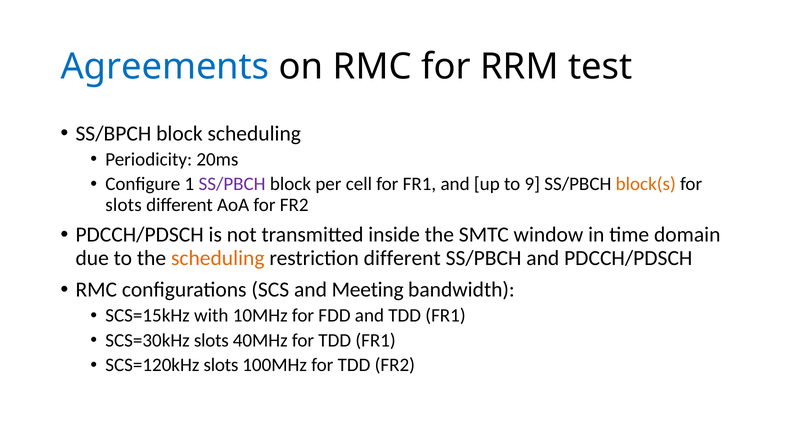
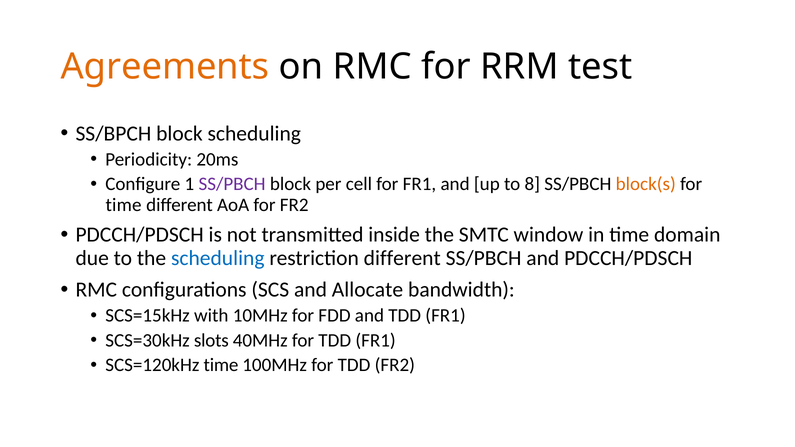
Agreements colour: blue -> orange
9: 9 -> 8
slots at (124, 205): slots -> time
scheduling at (218, 258) colour: orange -> blue
Meeting: Meeting -> Allocate
SCS=120kHz slots: slots -> time
